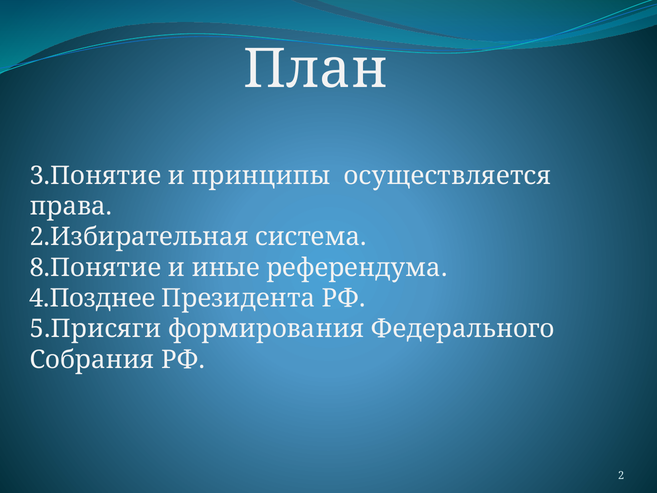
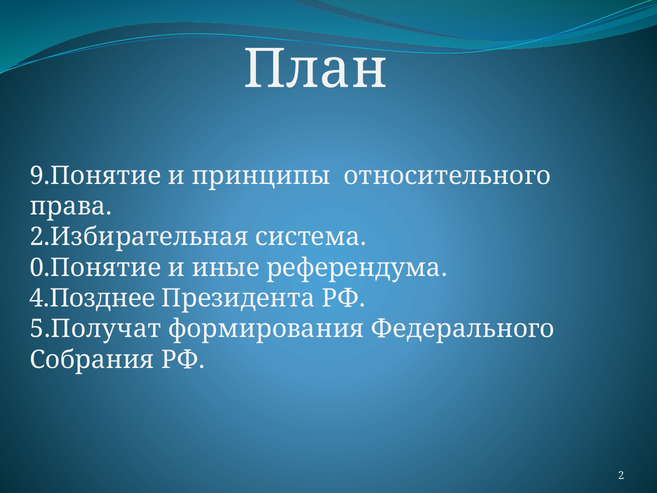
3.Понятие: 3.Понятие -> 9.Понятие
осуществляется: осуществляется -> относительного
8.Понятие: 8.Понятие -> 0.Понятие
5.Присяги: 5.Присяги -> 5.Получат
